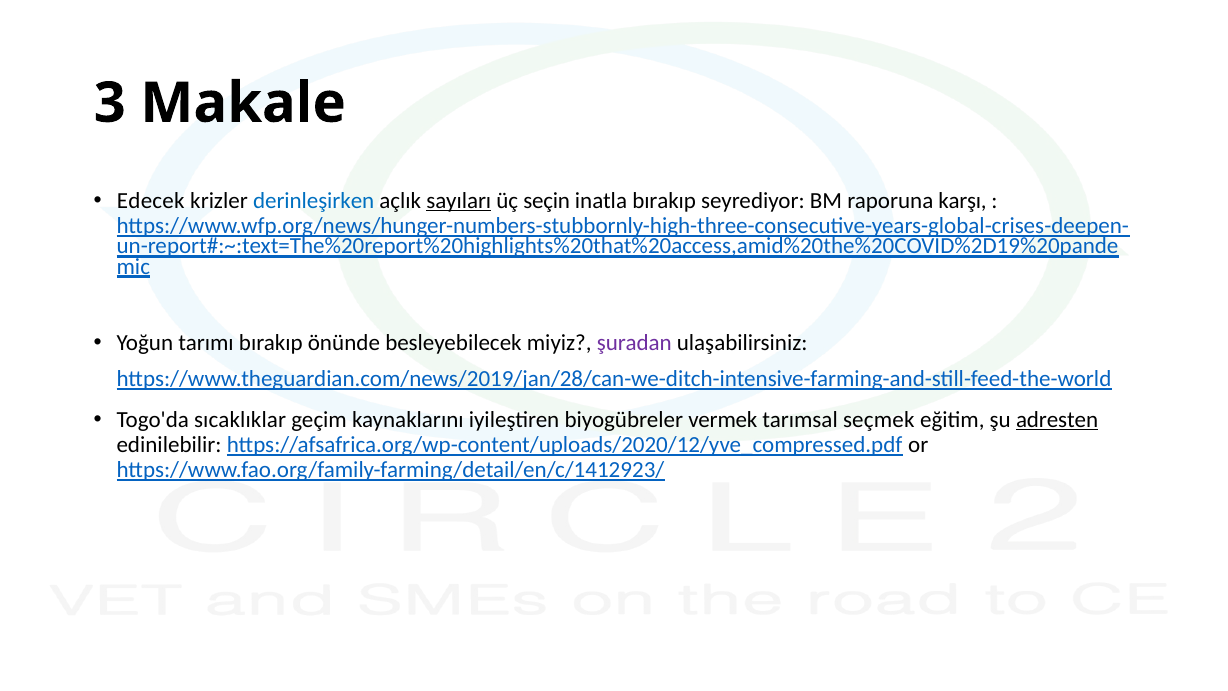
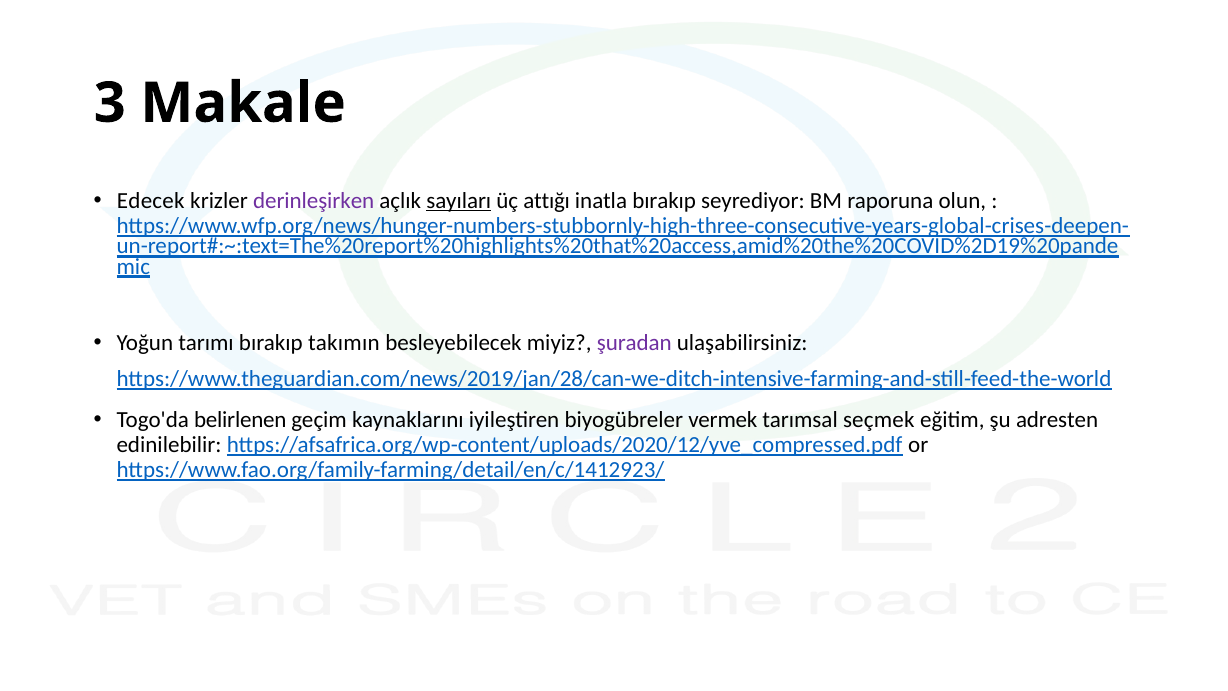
derinleşirken colour: blue -> purple
seçin: seçin -> attığı
karşı: karşı -> olun
önünde: önünde -> takımın
sıcaklıklar: sıcaklıklar -> belirlenen
adresten underline: present -> none
